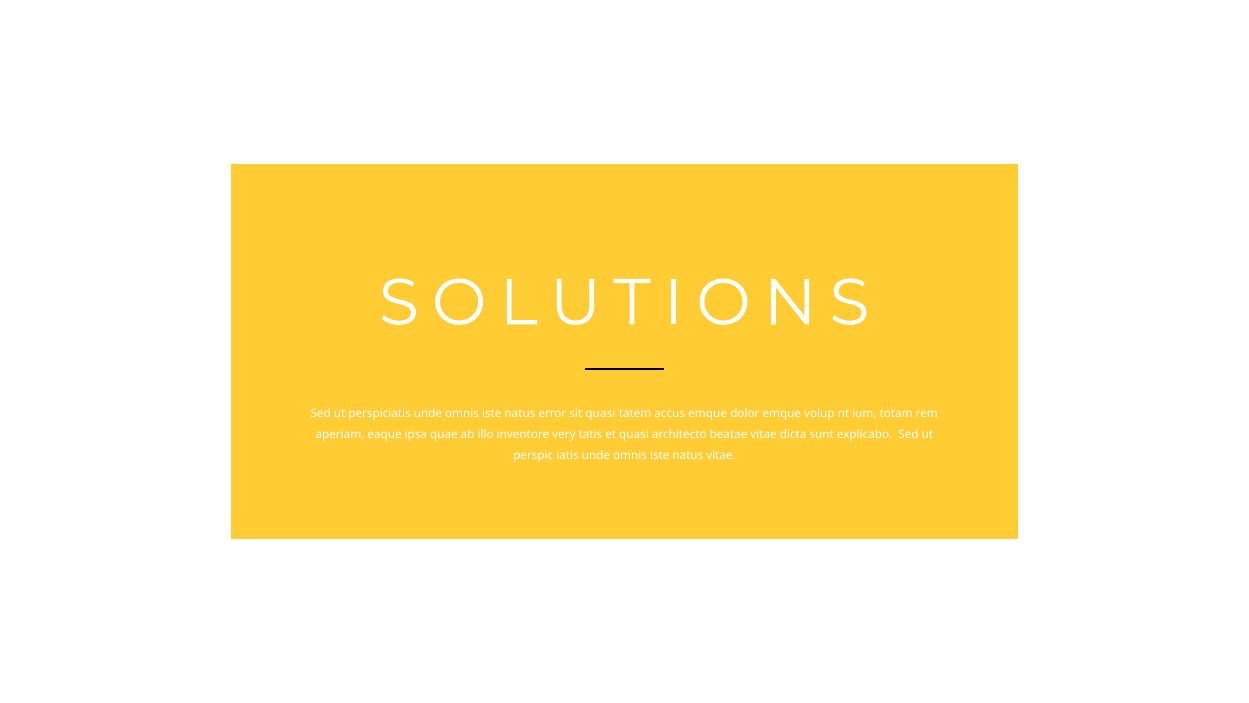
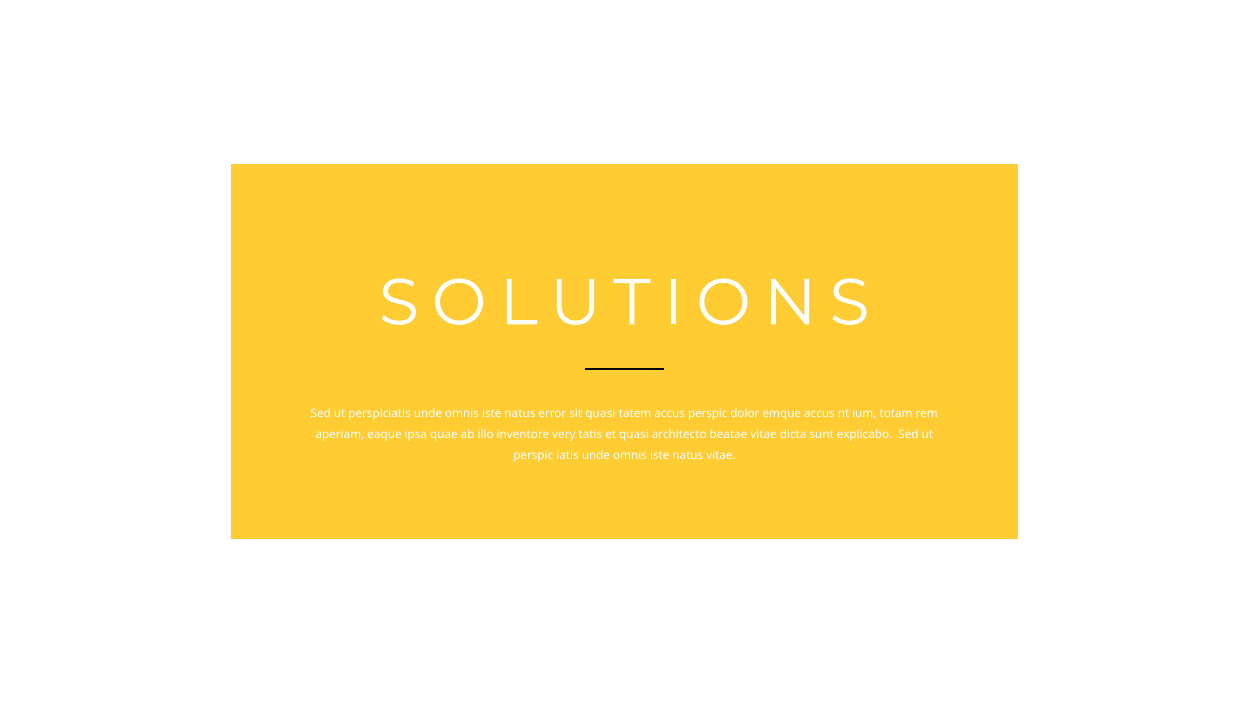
accus emque: emque -> perspic
emque volup: volup -> accus
